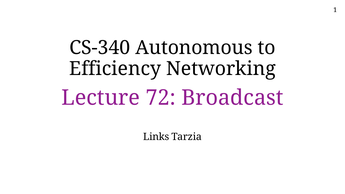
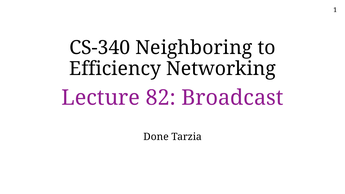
Autonomous: Autonomous -> Neighboring
72: 72 -> 82
Links: Links -> Done
